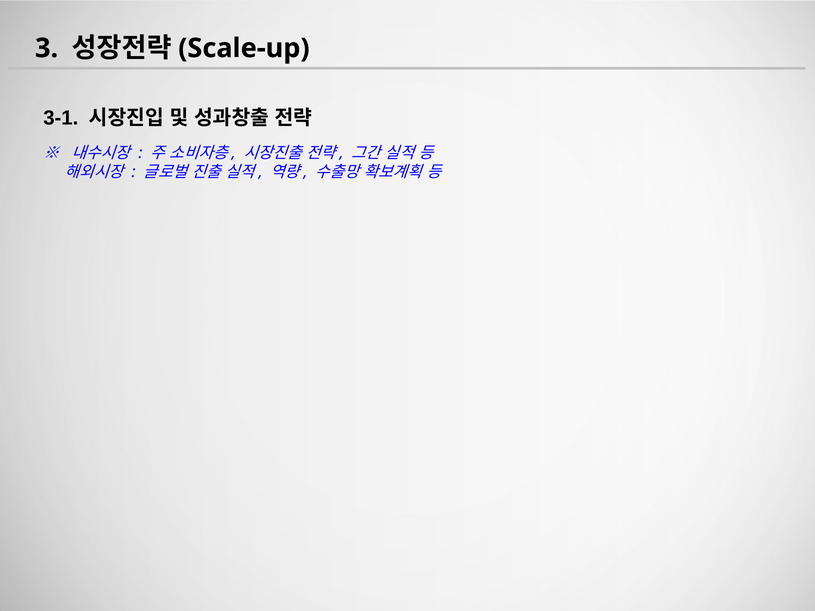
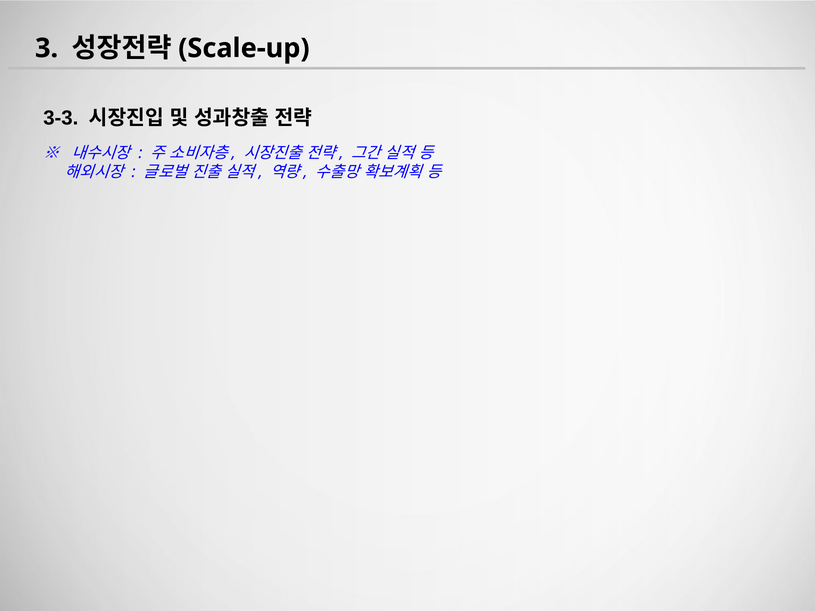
3-1: 3-1 -> 3-3
